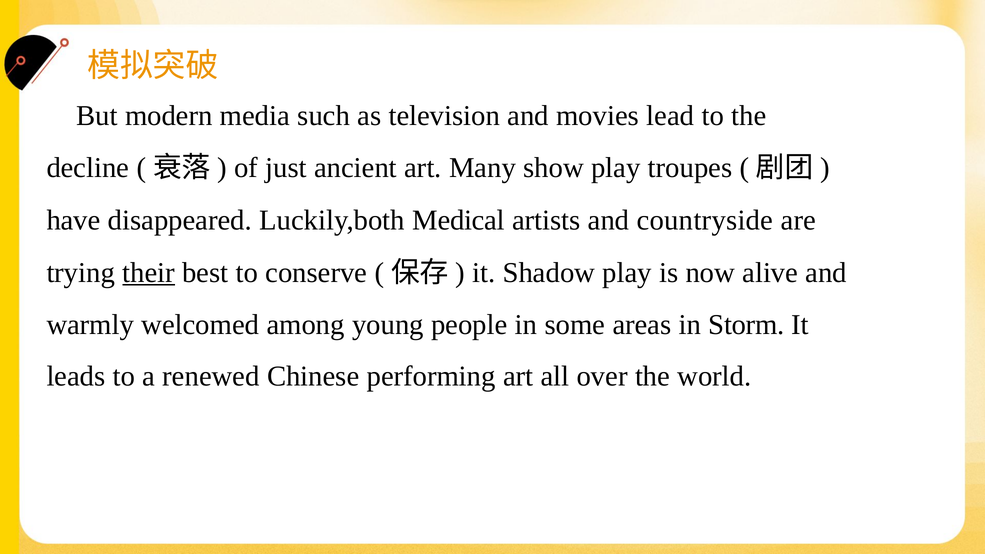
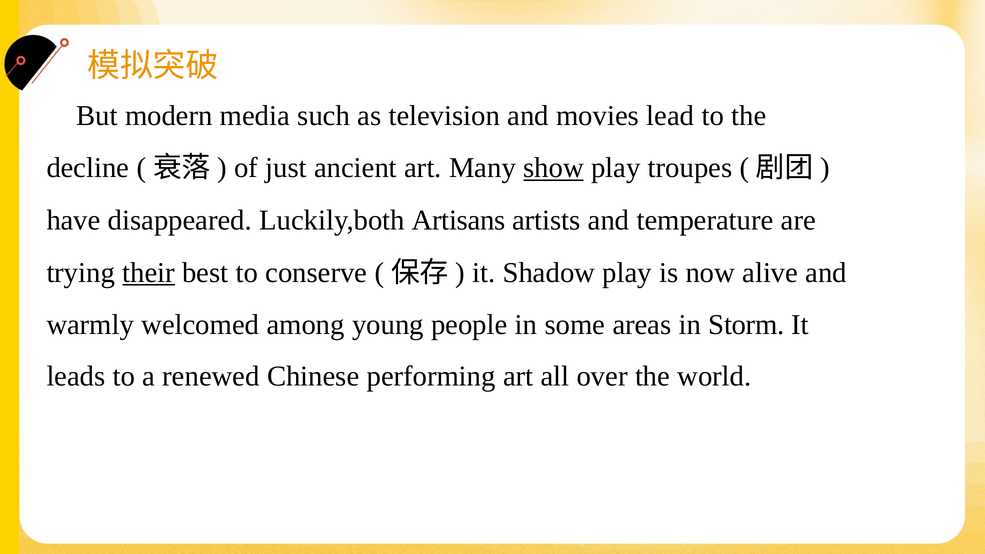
show underline: none -> present
Medical: Medical -> Artisans
countryside: countryside -> temperature
